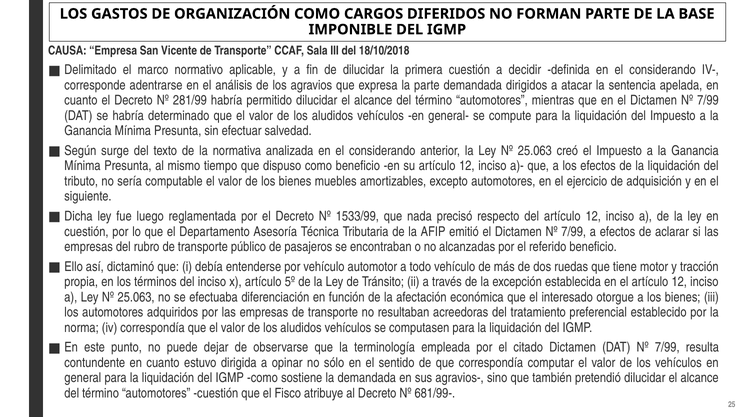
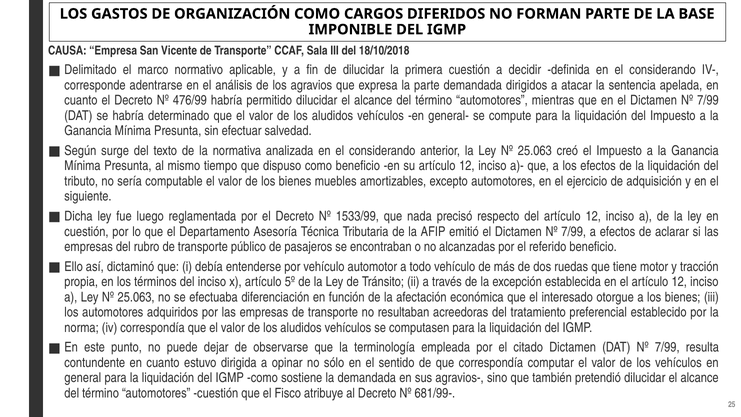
281/99: 281/99 -> 476/99
